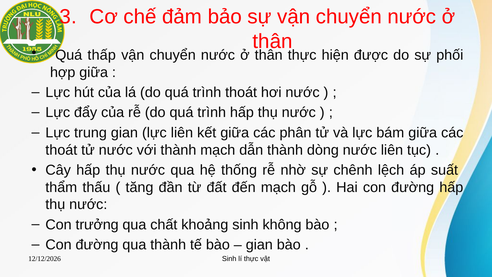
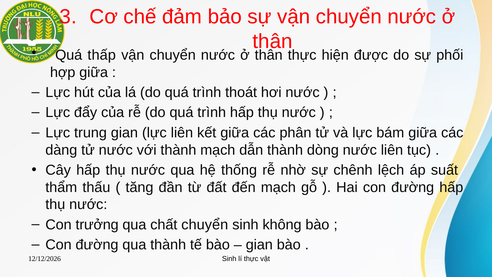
thoát at (61, 150): thoát -> dàng
chất khoảng: khoảng -> chuyển
